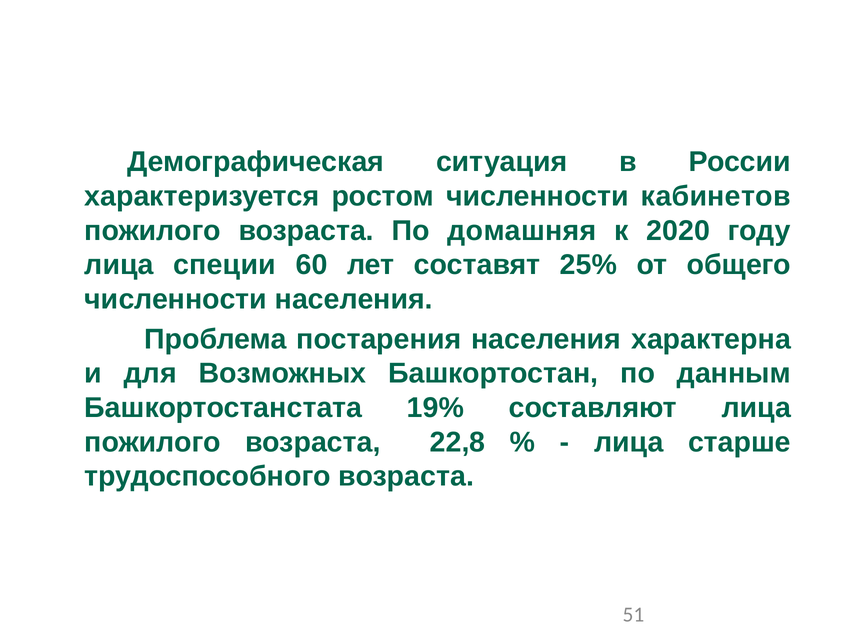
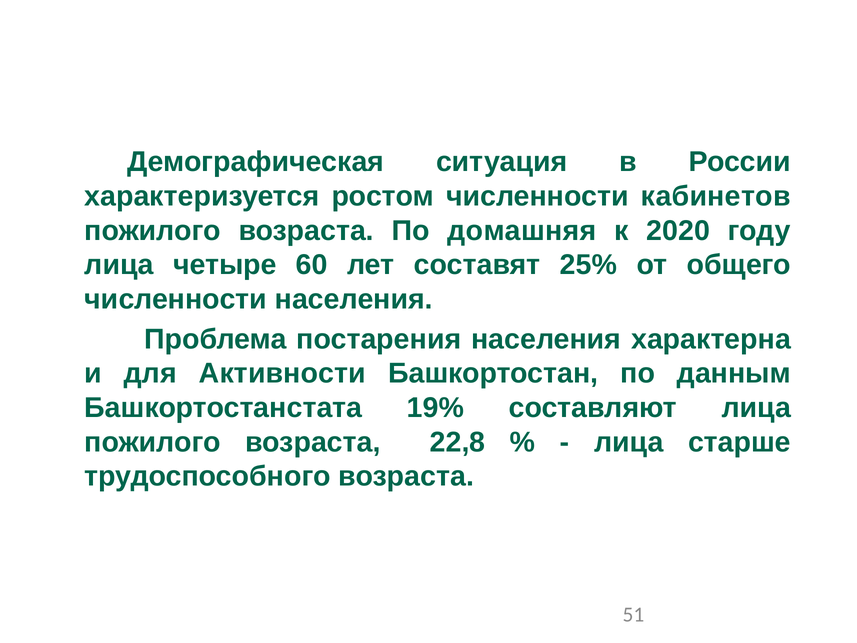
специи: специи -> четыре
Возможных: Возможных -> Активности
